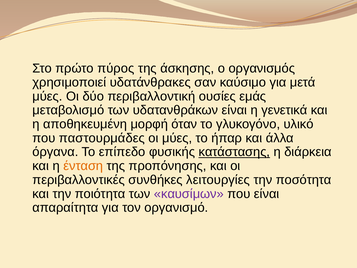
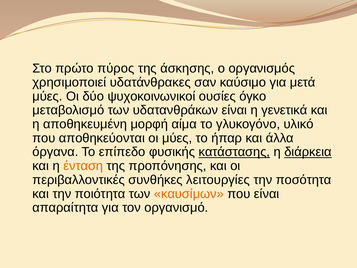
περιβαλλοντική: περιβαλλοντική -> ψυχοκοινωνικοί
εμάς: εμάς -> όγκο
όταν: όταν -> αίμα
παστουρμάδες: παστουρμάδες -> αποθηκεύονται
διάρκεια underline: none -> present
καυσίμων colour: purple -> orange
